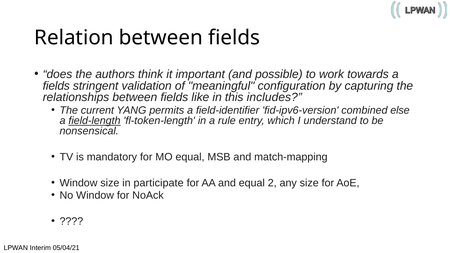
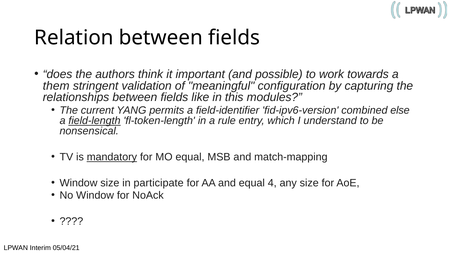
fields at (56, 86): fields -> them
includes: includes -> modules
mandatory underline: none -> present
2: 2 -> 4
